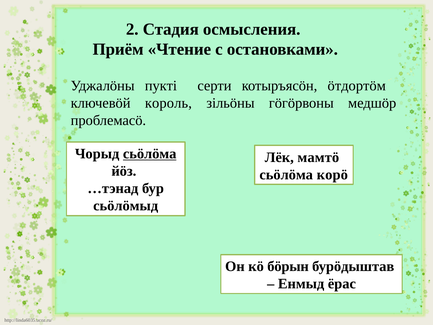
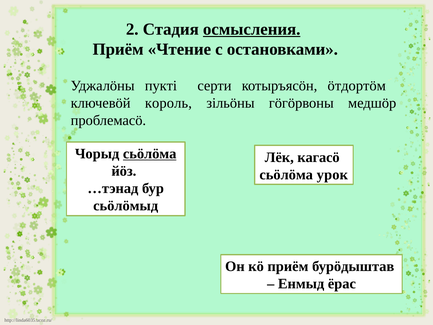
осмысления underline: none -> present
мамтӧ: мамтӧ -> кагасö
корӧ: корӧ -> урок
кӧ бöрын: бöрын -> приём
